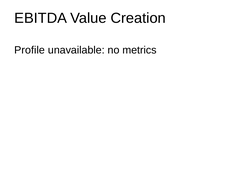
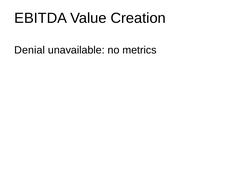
Profile: Profile -> Denial
